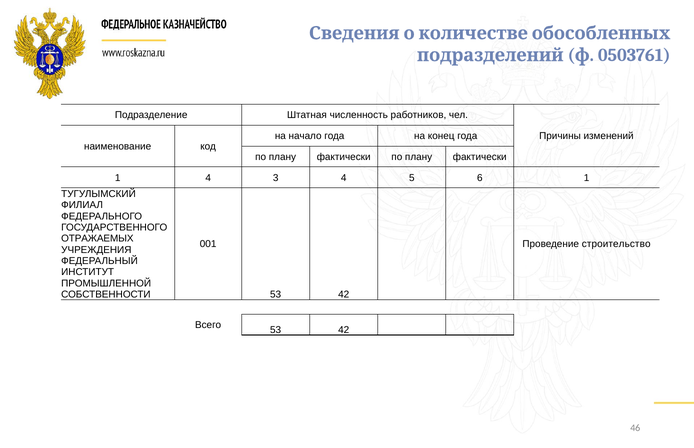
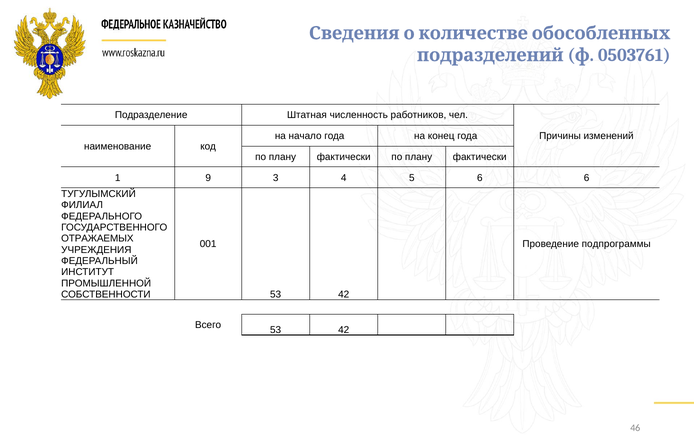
1 4: 4 -> 9
6 1: 1 -> 6
строительство: строительство -> подпрограммы
